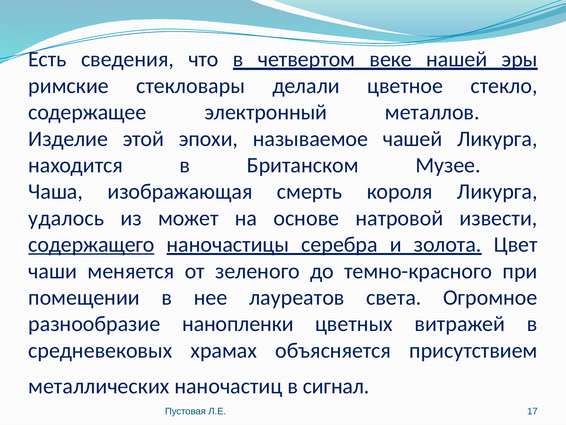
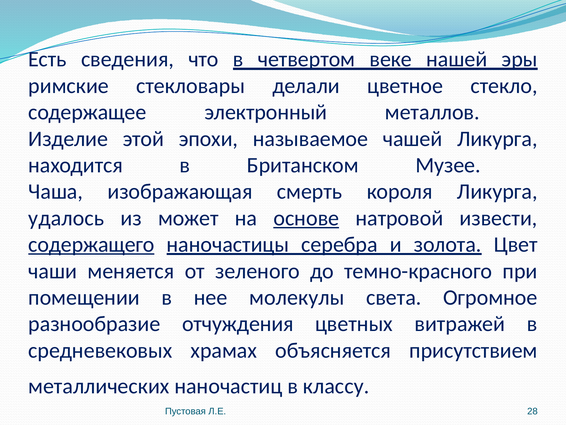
основе underline: none -> present
лауреатов: лауреатов -> молекулы
нанопленки: нанопленки -> отчуждения
сигнал: сигнал -> классу
17: 17 -> 28
